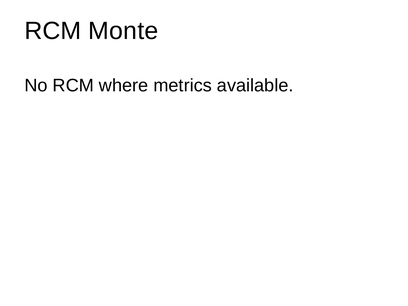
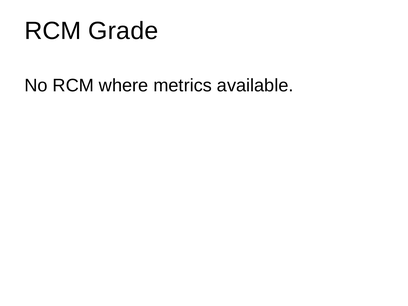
Monte: Monte -> Grade
